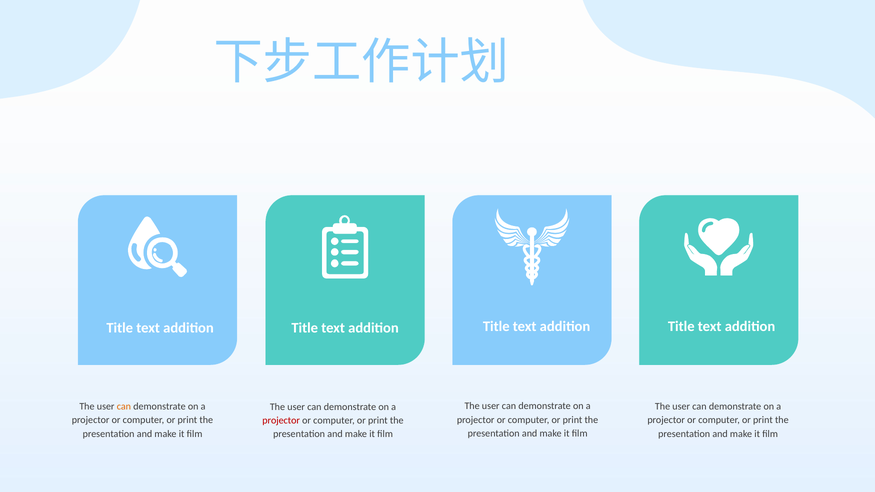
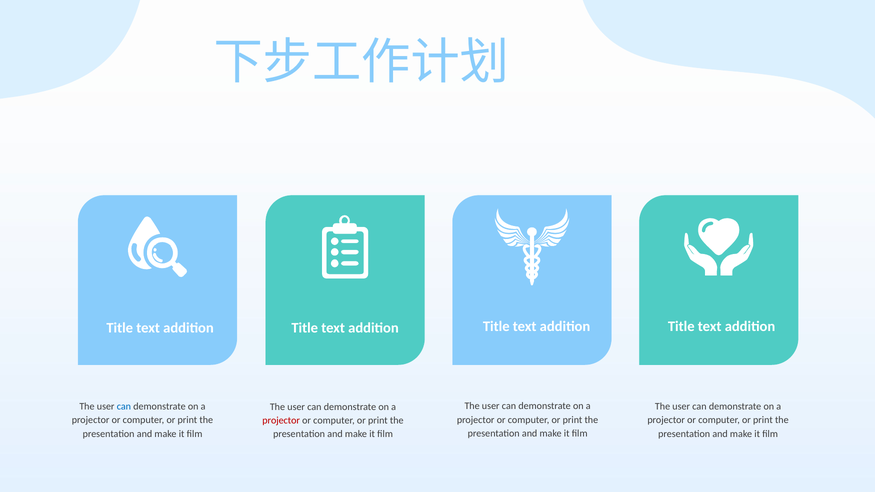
can at (124, 406) colour: orange -> blue
